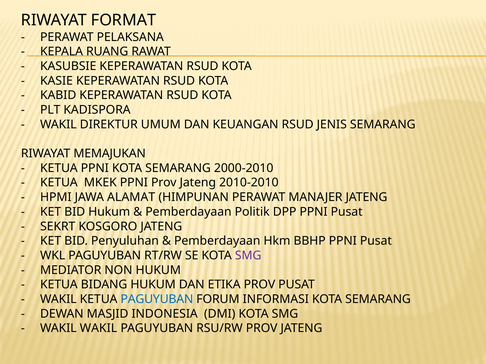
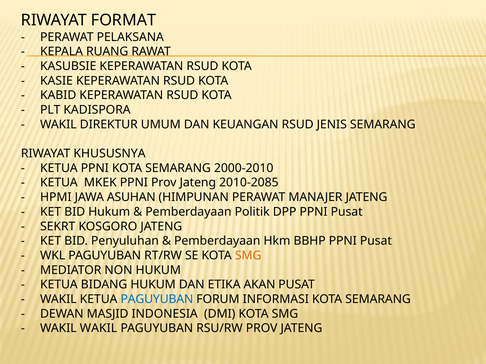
MEMAJUKAN: MEMAJUKAN -> KHUSUSNYA
2010-2010: 2010-2010 -> 2010-2085
ALAMAT: ALAMAT -> ASUHAN
SMG at (248, 256) colour: purple -> orange
ETIKA PROV: PROV -> AKAN
